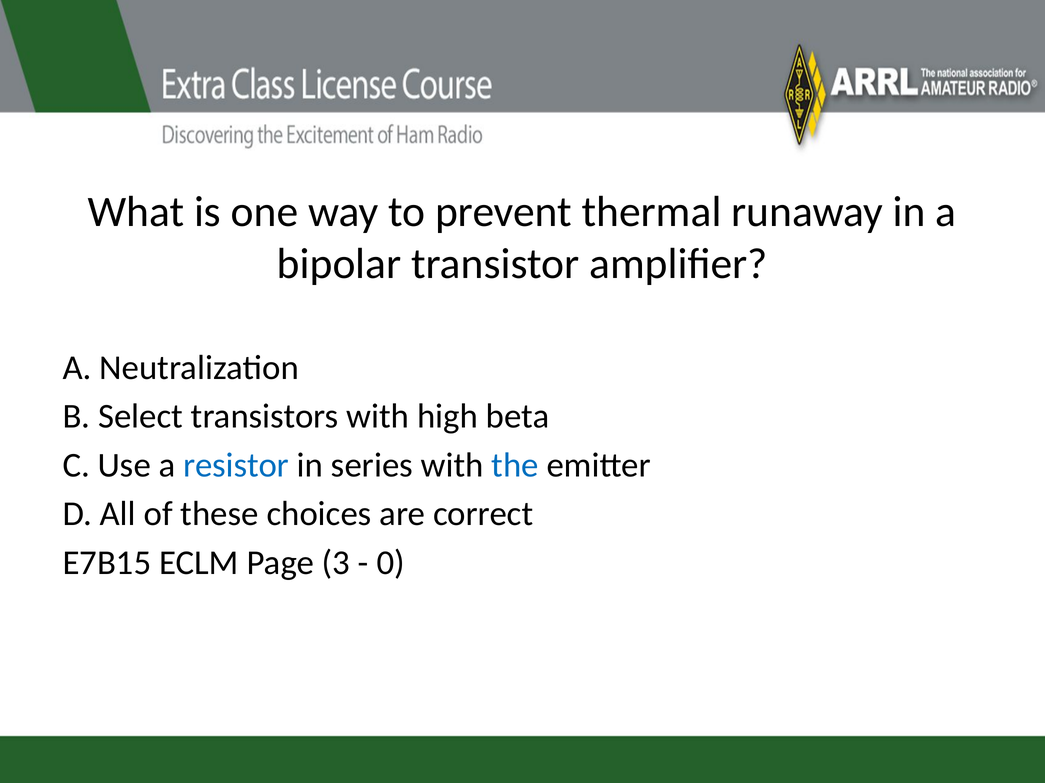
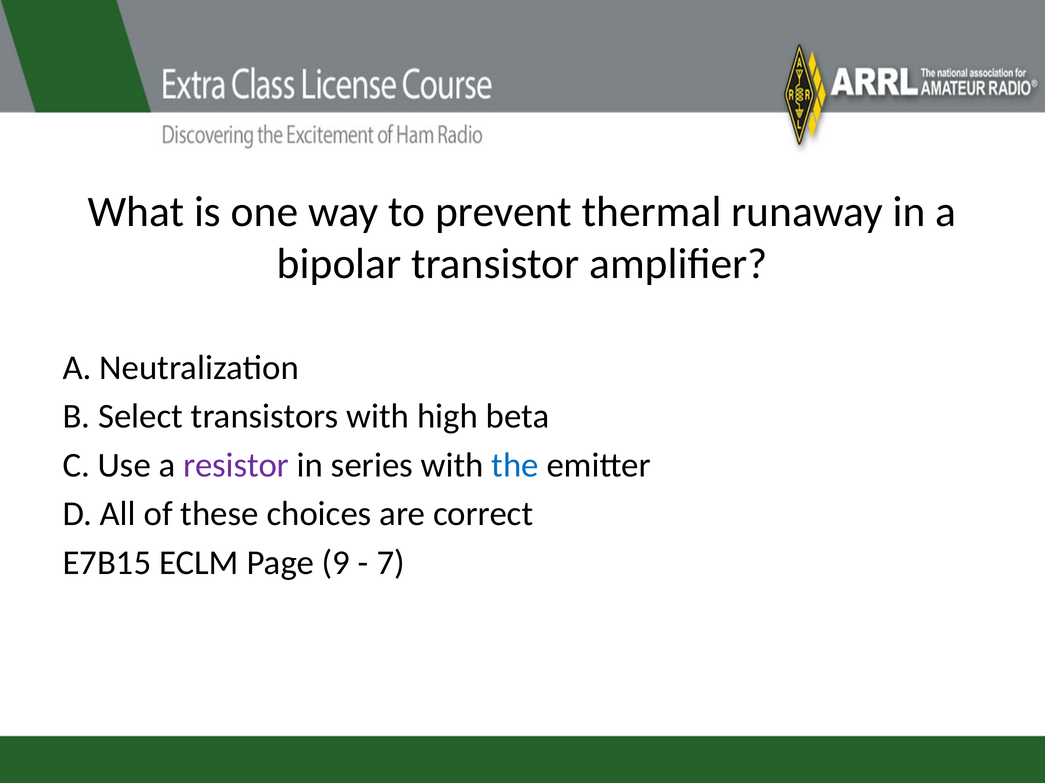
resistor colour: blue -> purple
3: 3 -> 9
0: 0 -> 7
